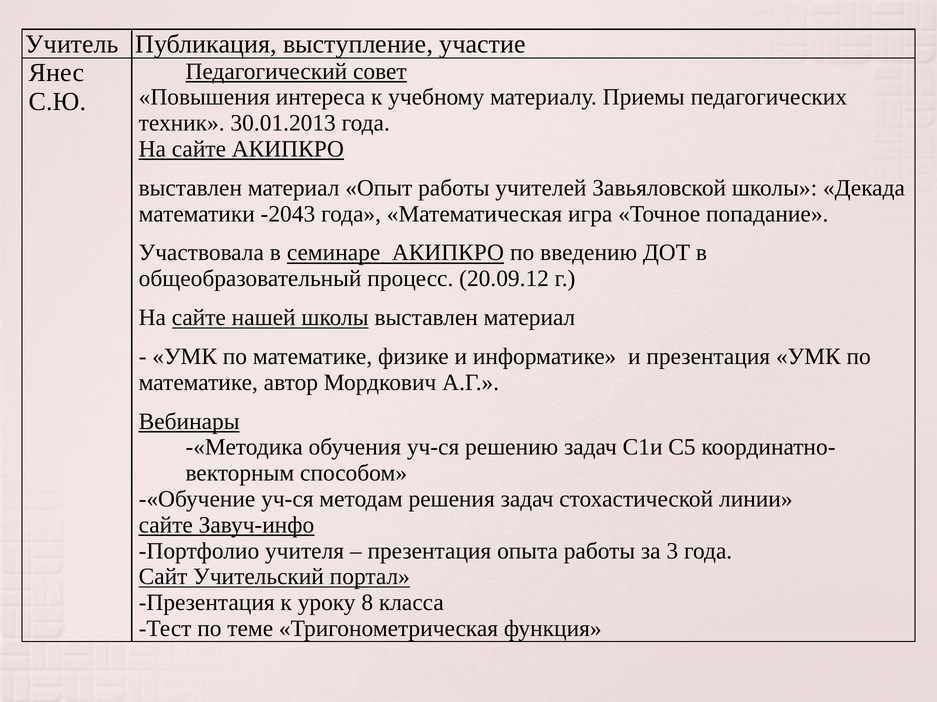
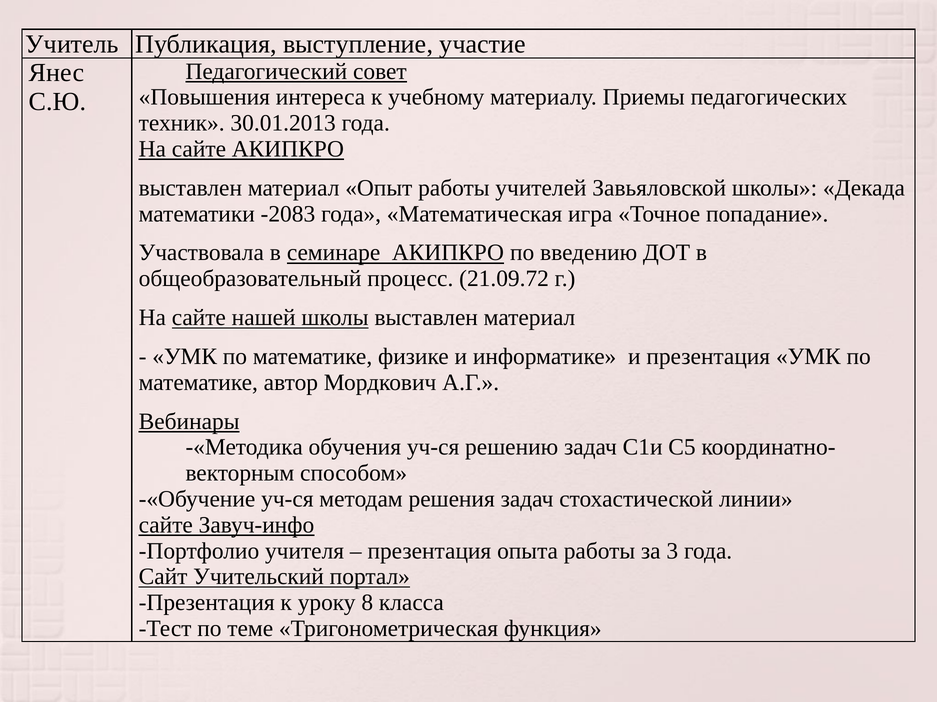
-2043: -2043 -> -2083
20.09.12: 20.09.12 -> 21.09.72
